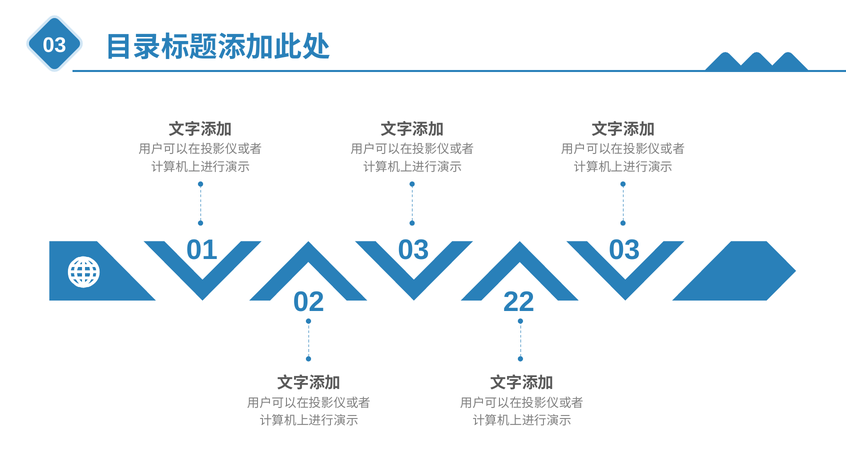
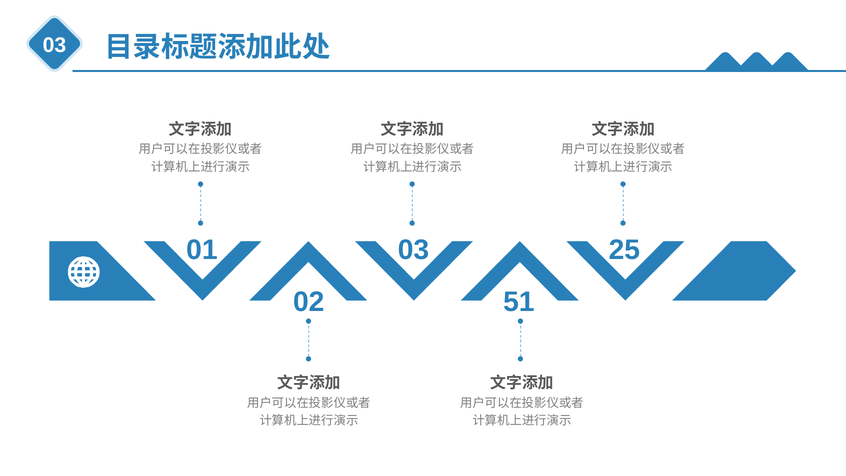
03 03: 03 -> 25
22: 22 -> 51
